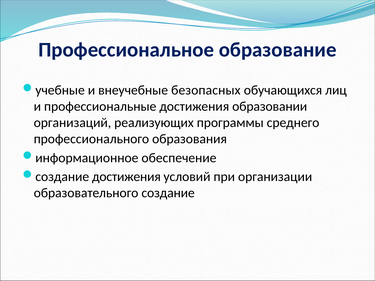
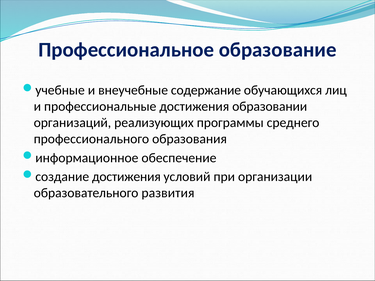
безопасных: безопасных -> содержание
образовательного создание: создание -> развития
